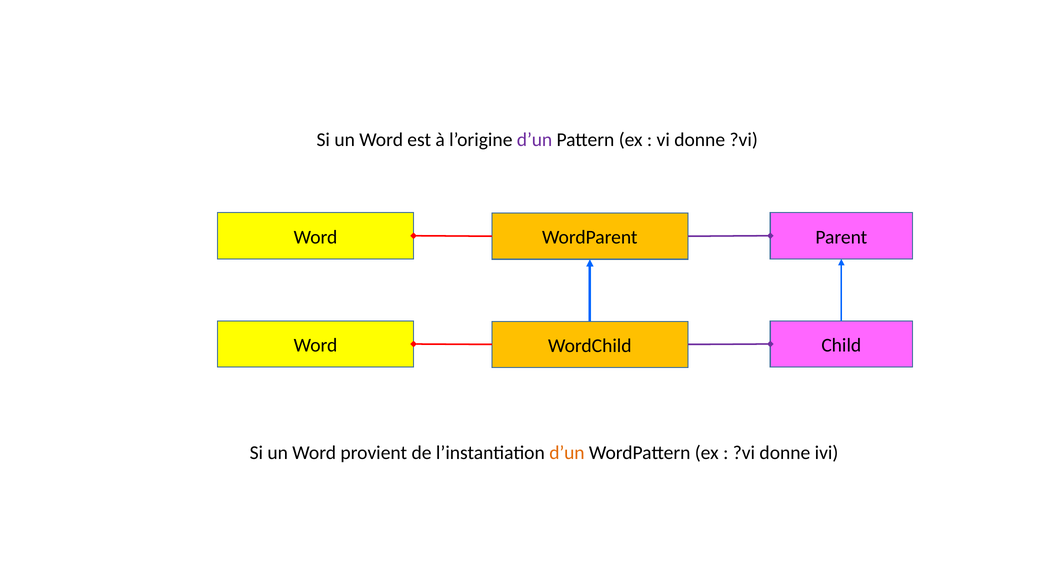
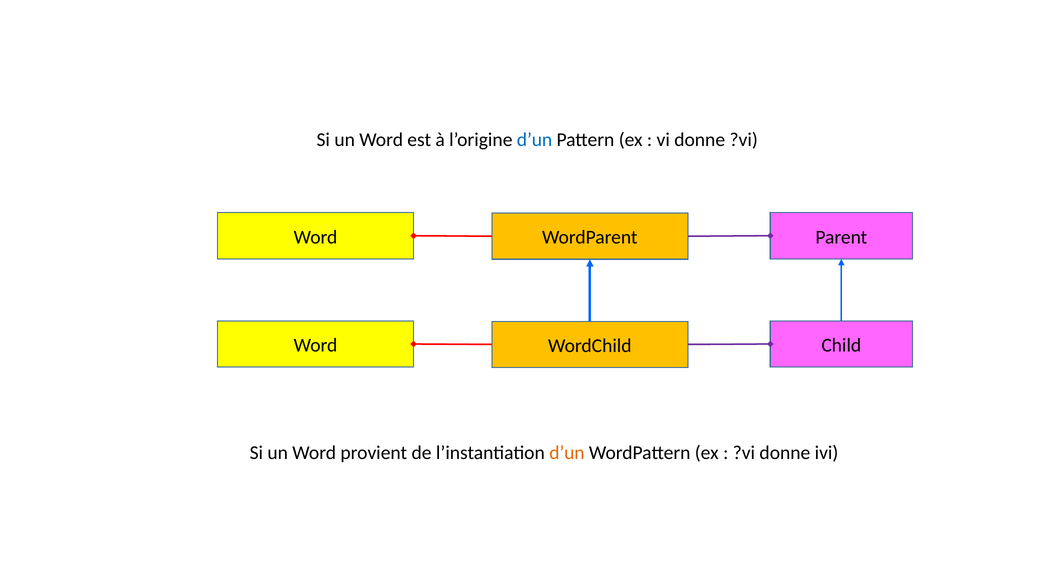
d’un at (535, 140) colour: purple -> blue
